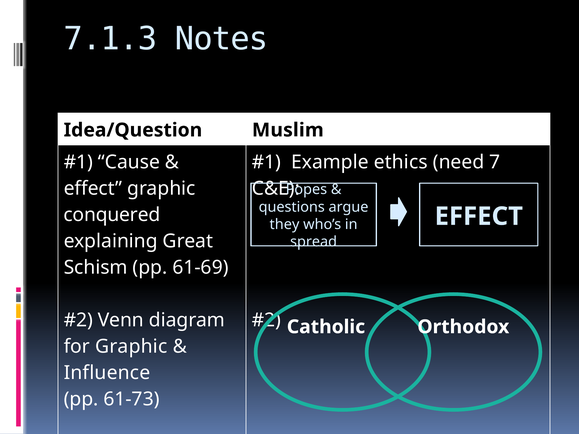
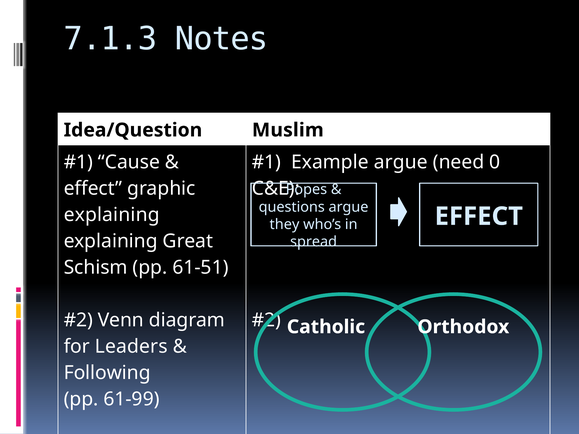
Example ethics: ethics -> argue
7: 7 -> 0
conquered at (112, 215): conquered -> explaining
61-69: 61-69 -> 61-51
for Graphic: Graphic -> Leaders
Influence: Influence -> Following
61-73: 61-73 -> 61-99
